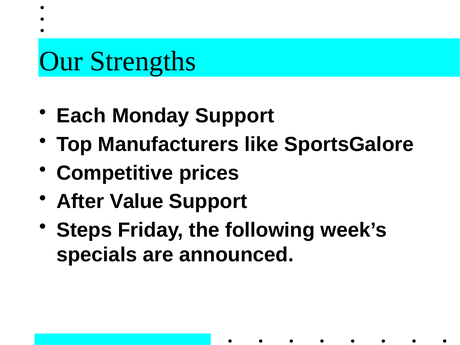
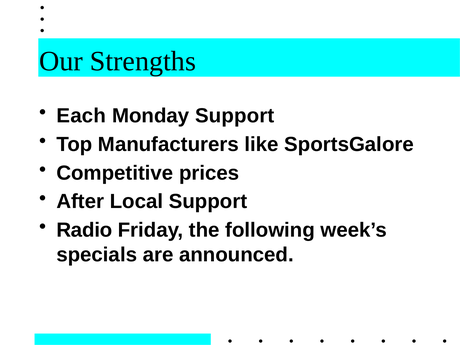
Value: Value -> Local
Steps: Steps -> Radio
